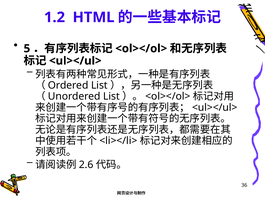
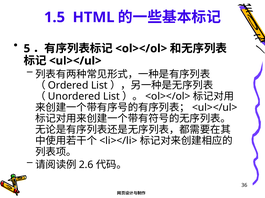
1.2: 1.2 -> 1.5
